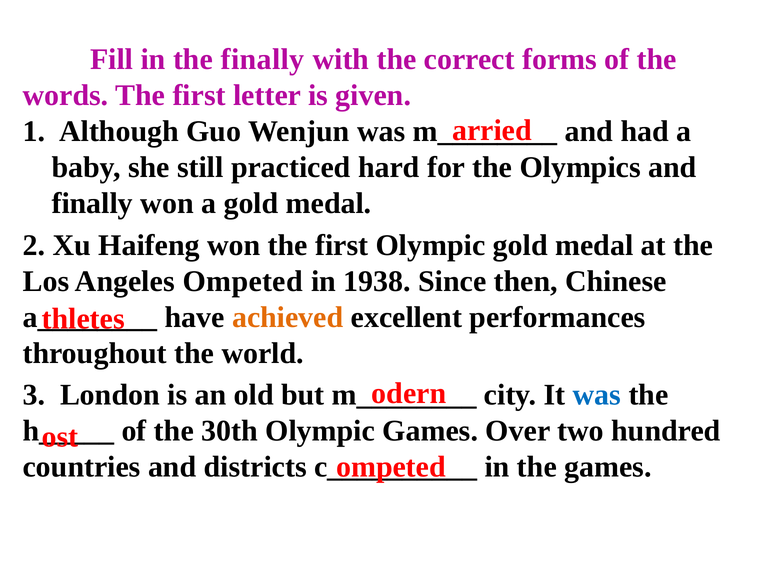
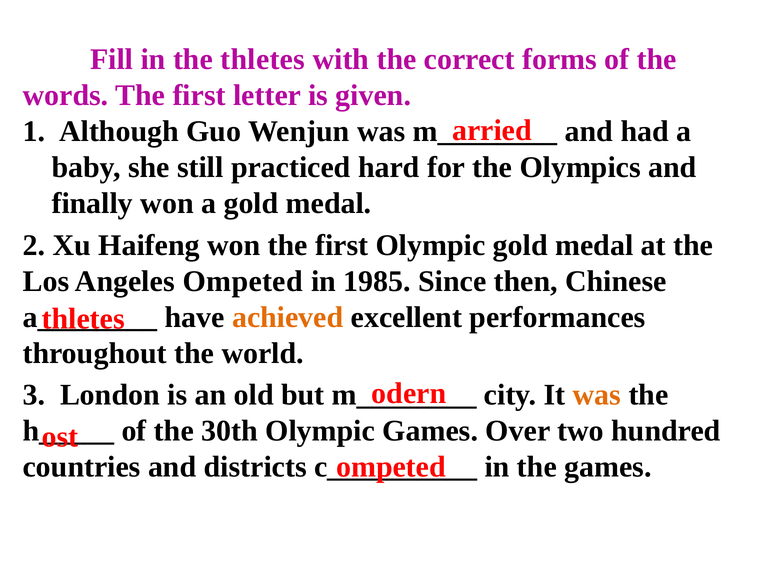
the finally: finally -> thletes
1938: 1938 -> 1985
was at (597, 395) colour: blue -> orange
